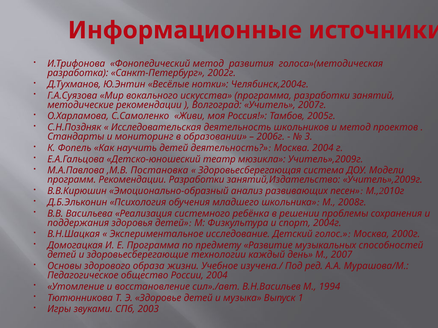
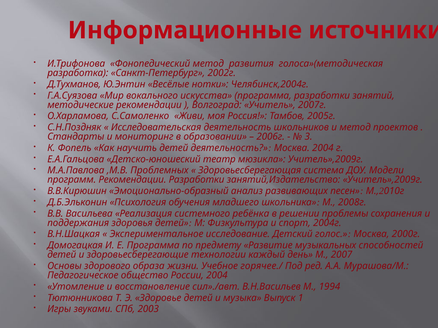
Постановка: Постановка -> Проблемных
изучена./: изучена./ -> горячее./
